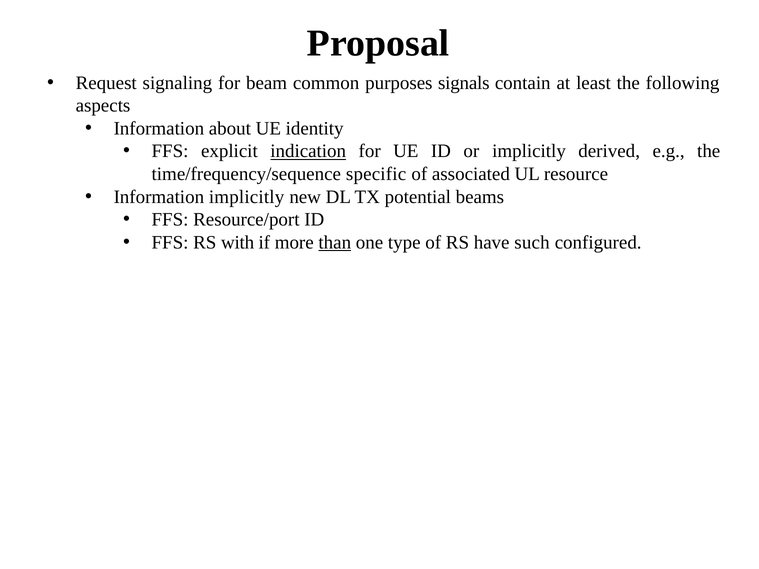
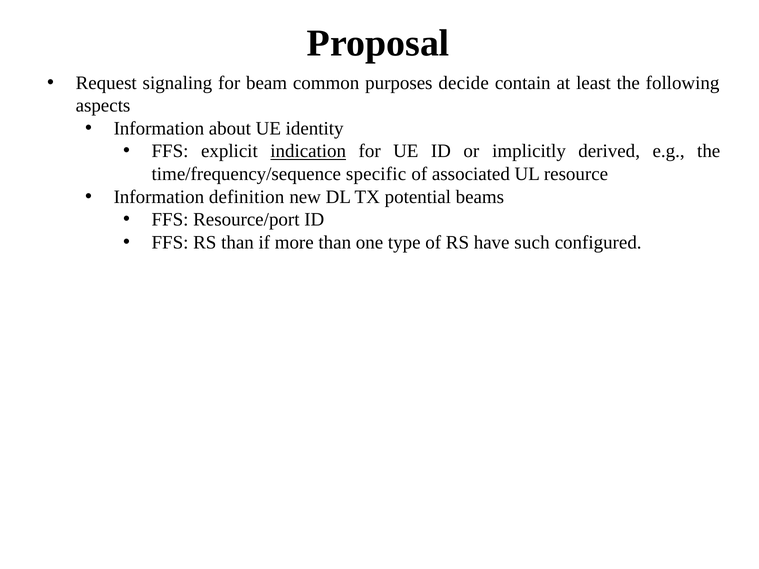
signals: signals -> decide
Information implicitly: implicitly -> definition
RS with: with -> than
than at (335, 242) underline: present -> none
